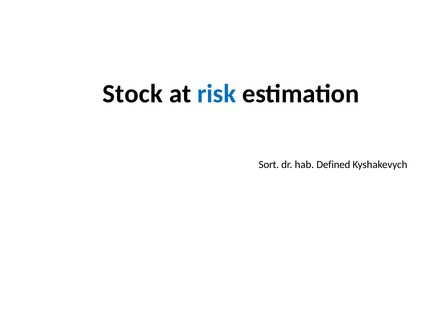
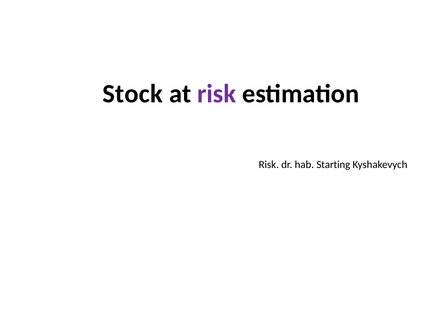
risk at (217, 94) colour: blue -> purple
Sort at (269, 165): Sort -> Risk
Defined: Defined -> Starting
